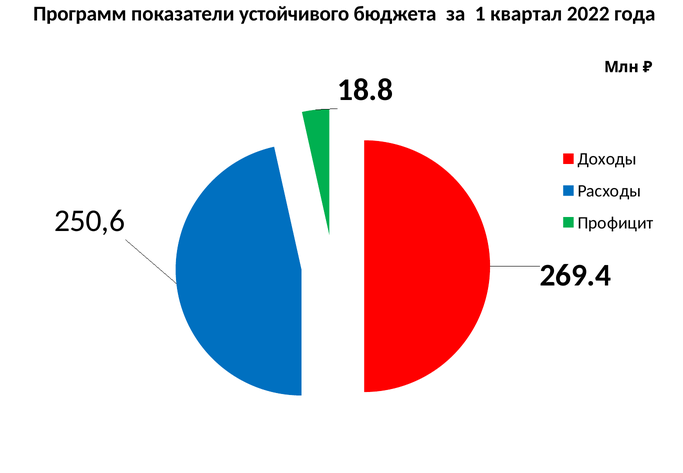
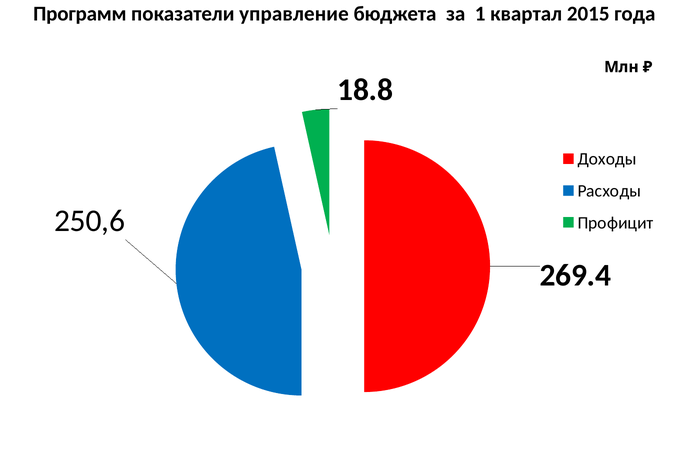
устойчивого: устойчивого -> управление
2022: 2022 -> 2015
